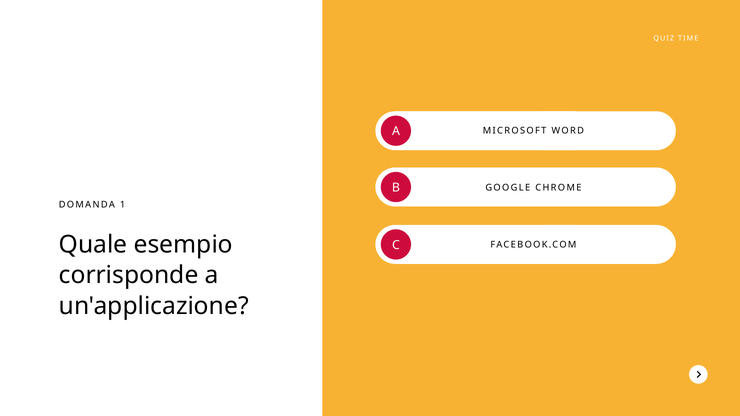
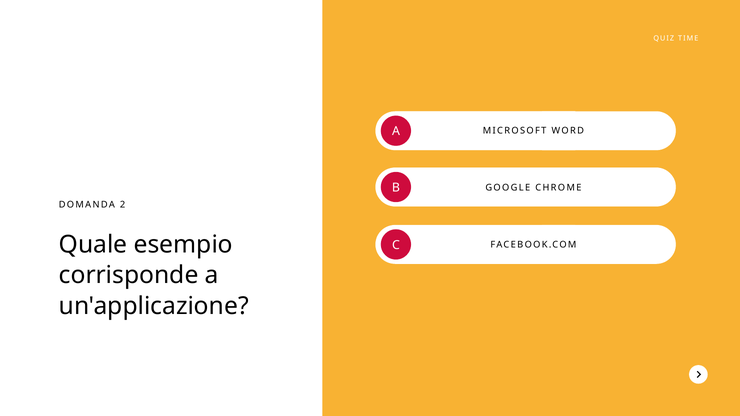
1: 1 -> 2
